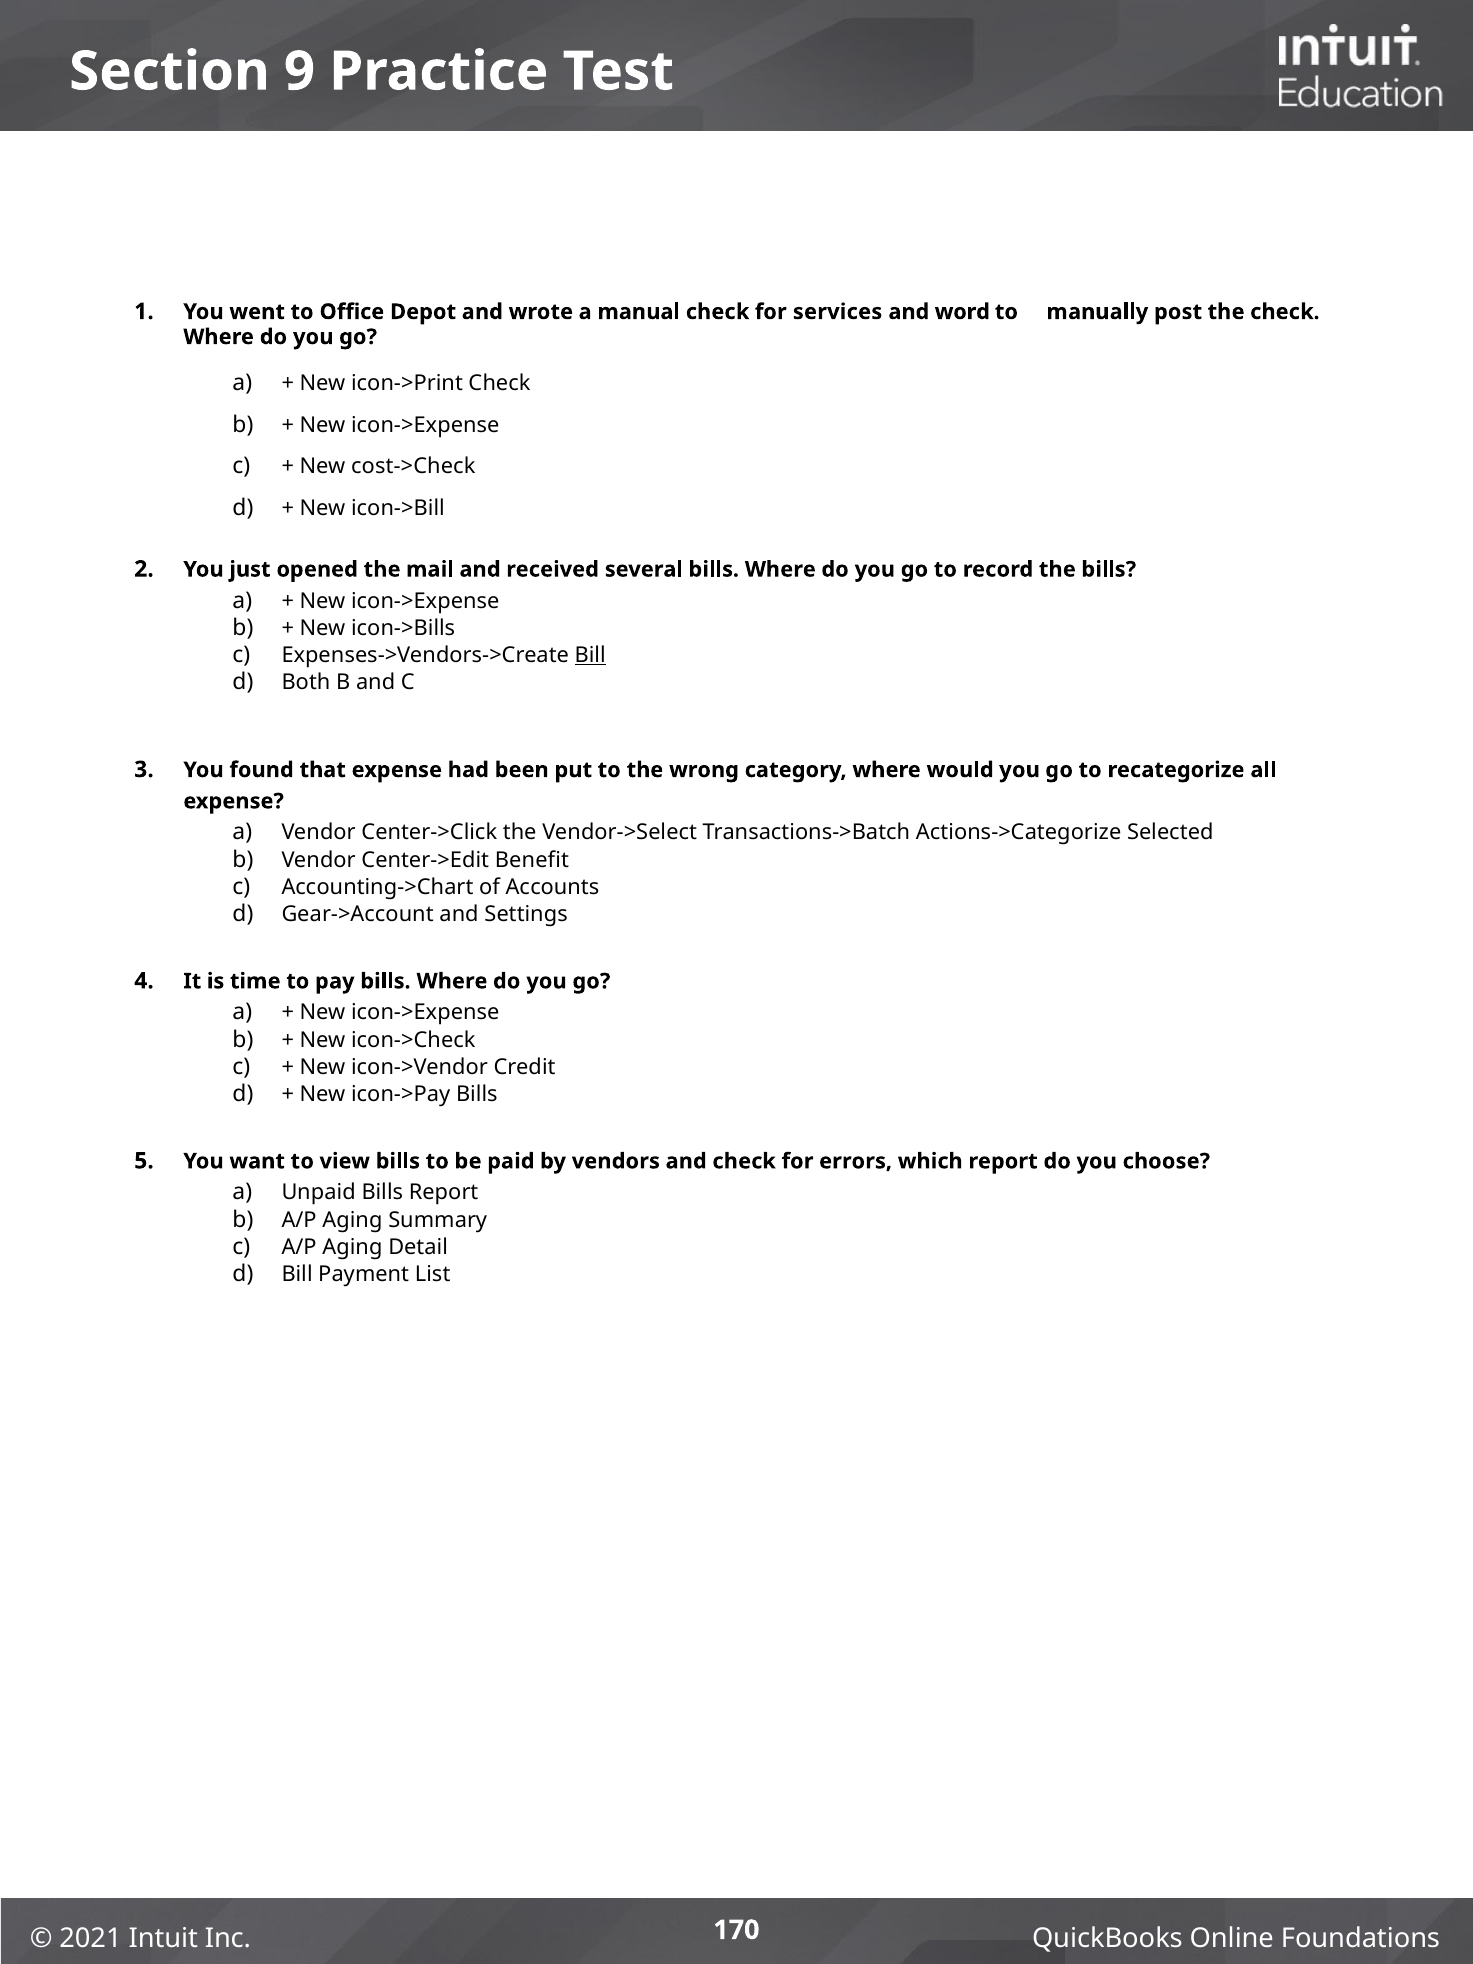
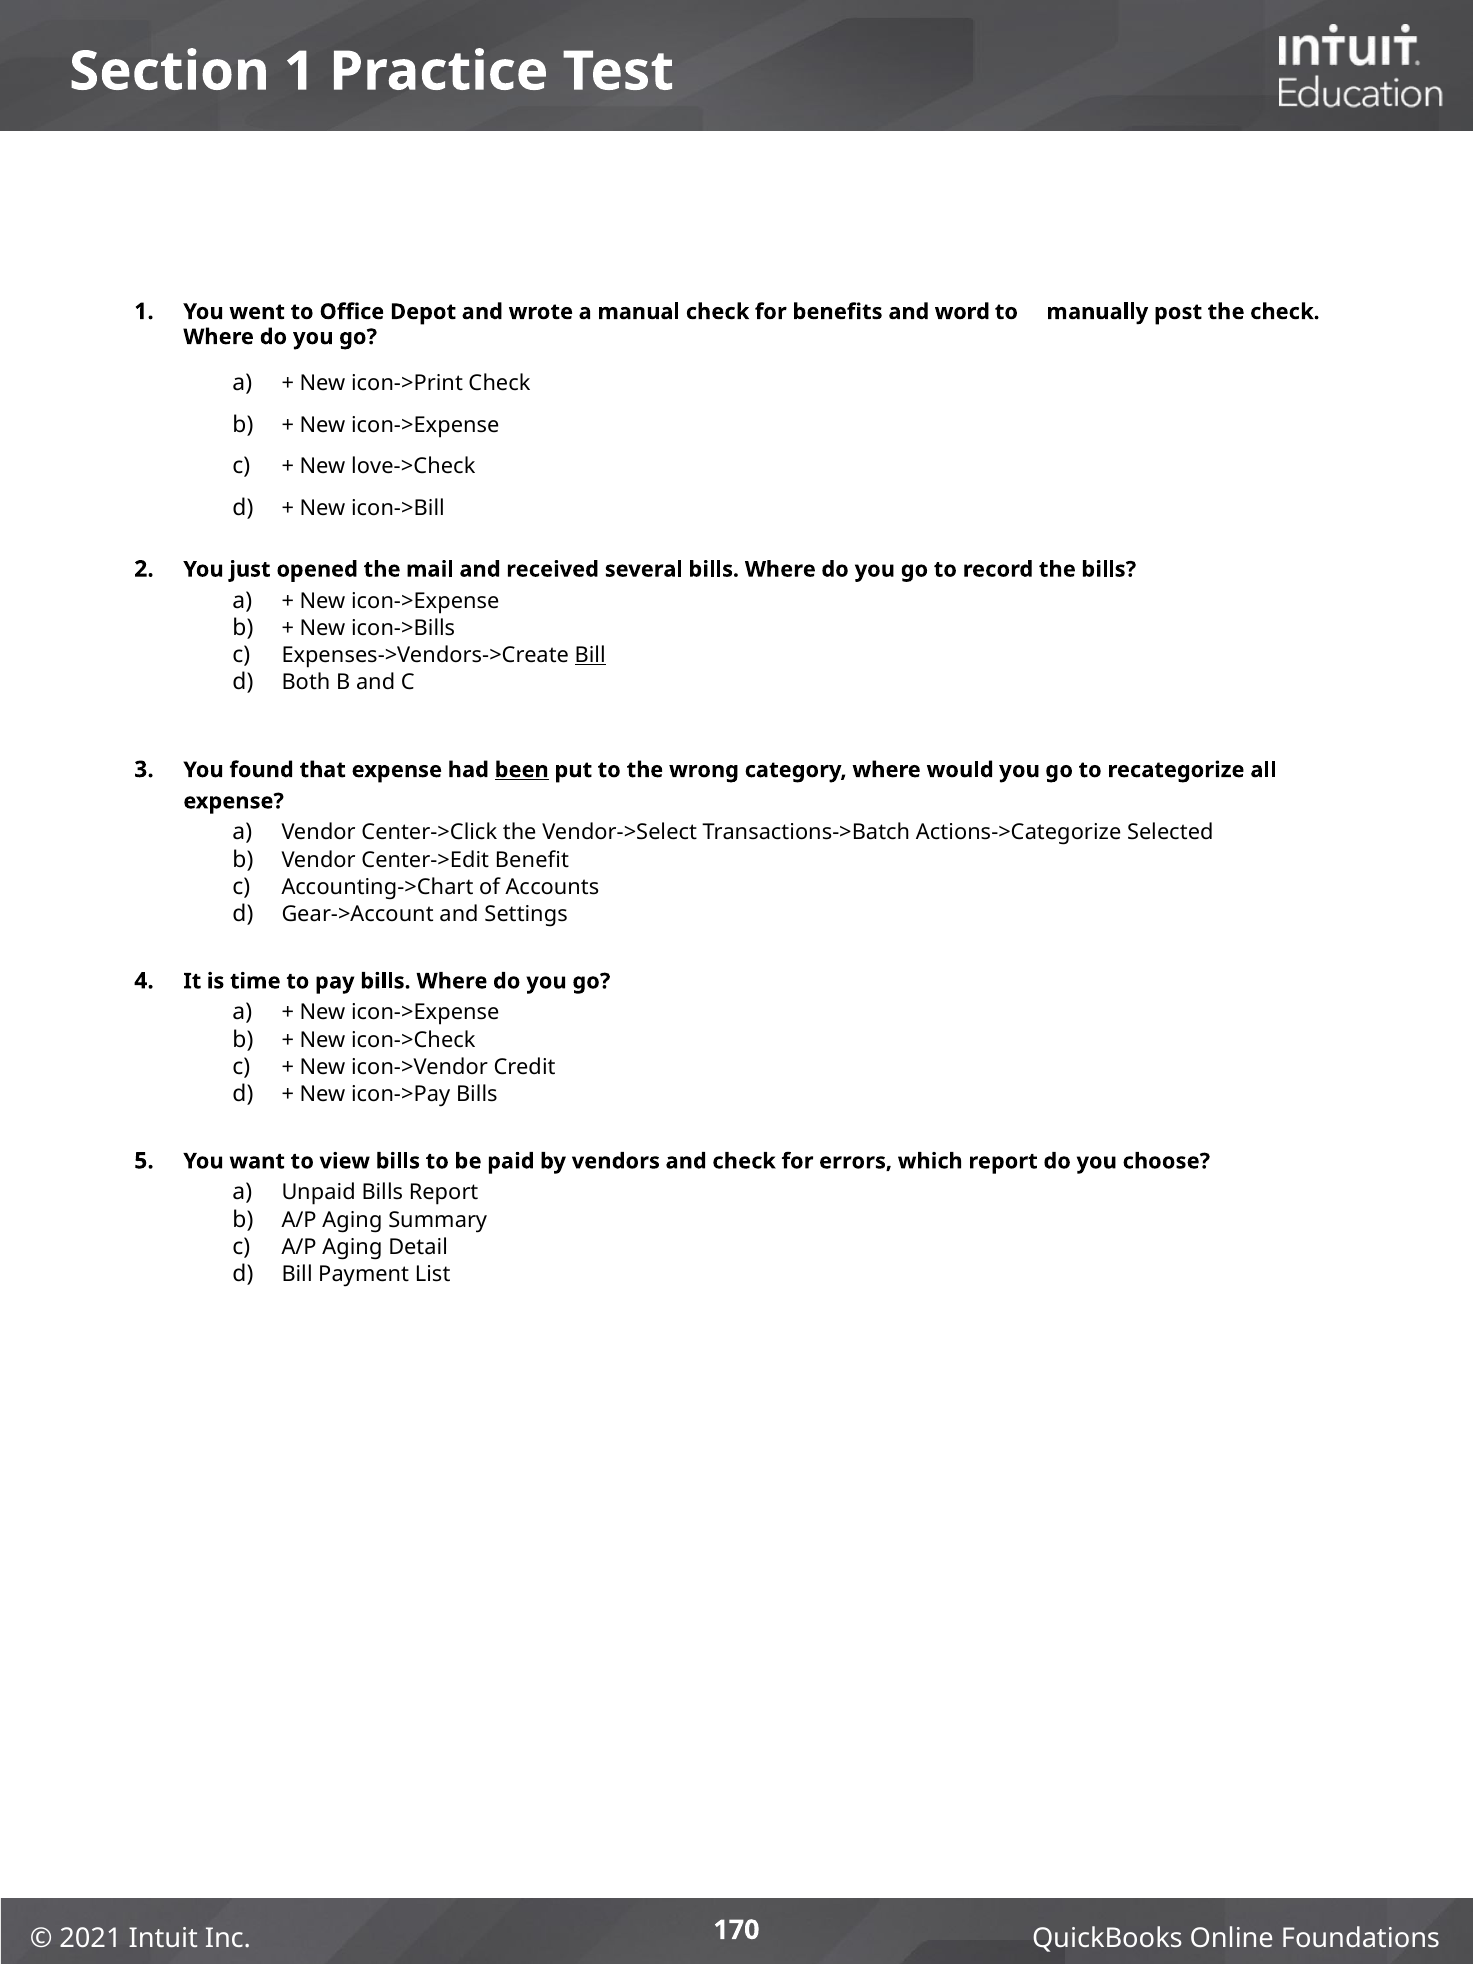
Section 9: 9 -> 1
services: services -> benefits
cost->Check: cost->Check -> love->Check
been underline: none -> present
